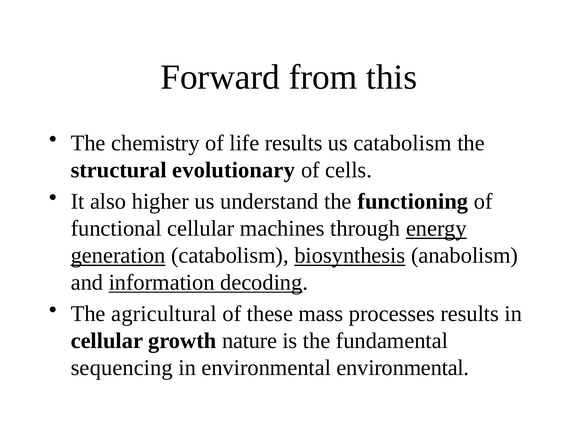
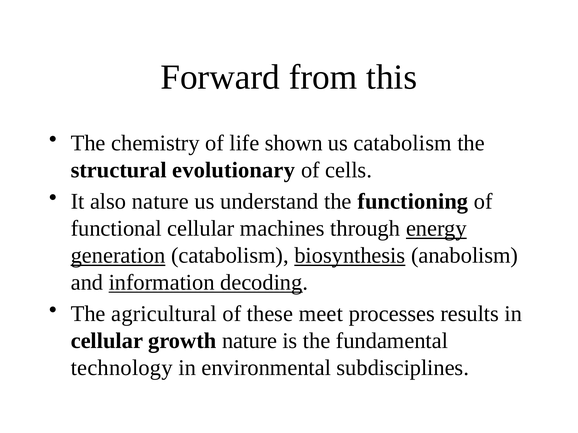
life results: results -> shown
also higher: higher -> nature
mass: mass -> meet
sequencing: sequencing -> technology
environmental environmental: environmental -> subdisciplines
